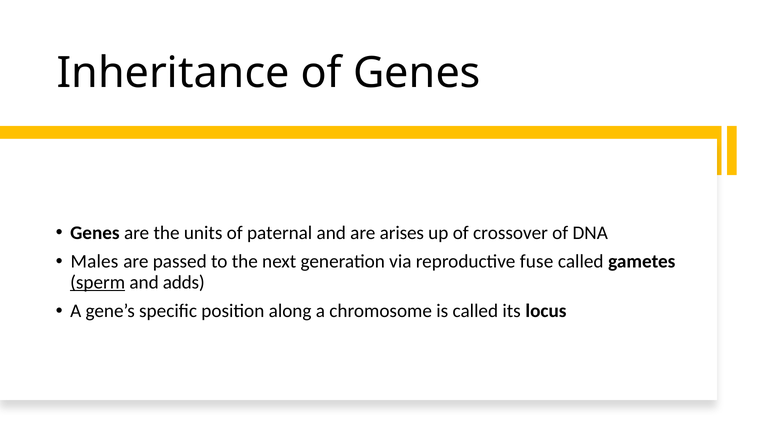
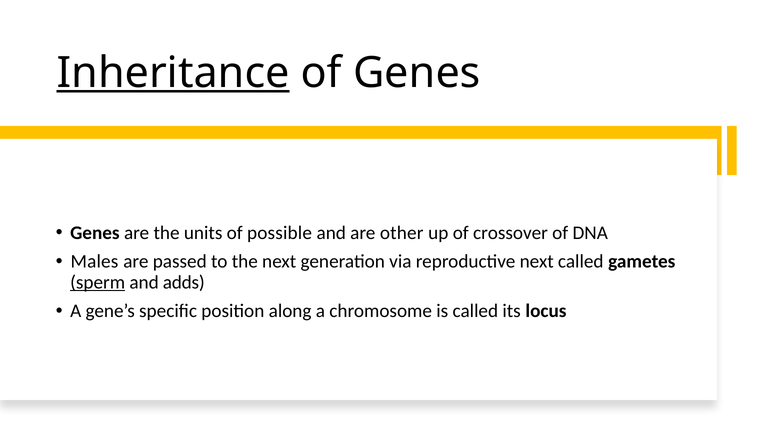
Inheritance underline: none -> present
paternal: paternal -> possible
arises: arises -> other
reproductive fuse: fuse -> next
